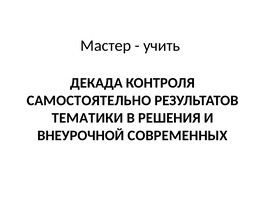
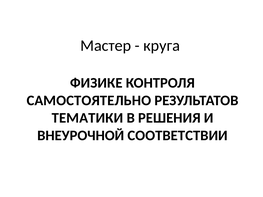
учить: учить -> круга
ДЕКАДА: ДЕКАДА -> ФИЗИКЕ
СОВРЕМЕННЫХ: СОВРЕМЕННЫХ -> СООТВЕТСТВИИ
